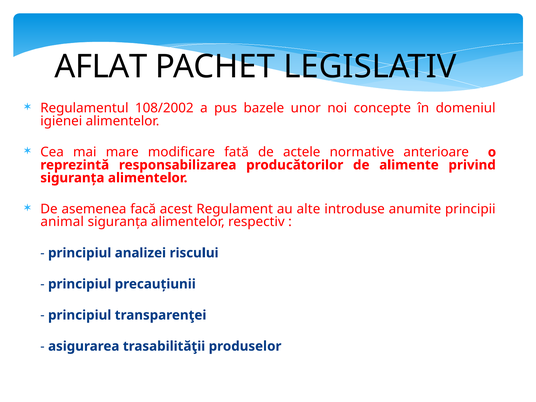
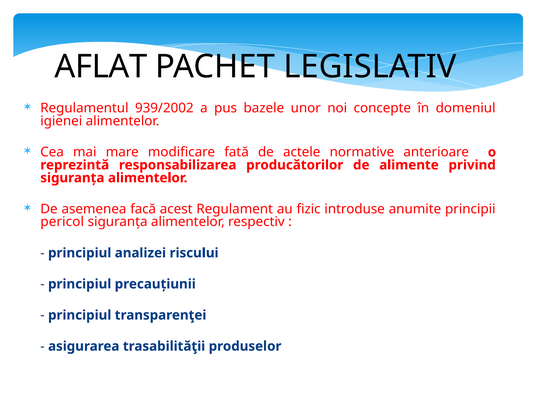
108/2002: 108/2002 -> 939/2002
alte: alte -> fizic
animal: animal -> pericol
